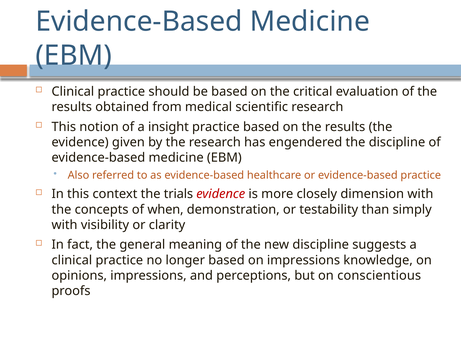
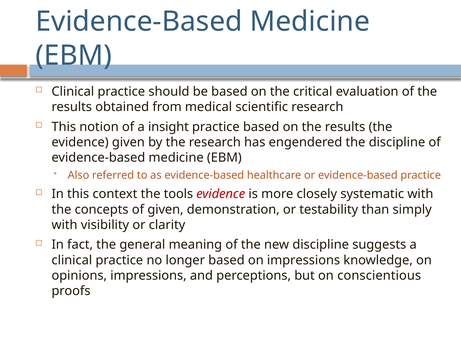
trials: trials -> tools
dimension: dimension -> systematic
of when: when -> given
